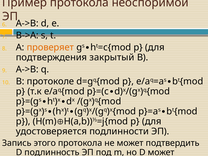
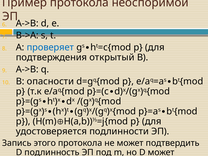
проверяет colour: orange -> blue
закрытый: закрытый -> открытый
протоколе: протоколе -> опасности
